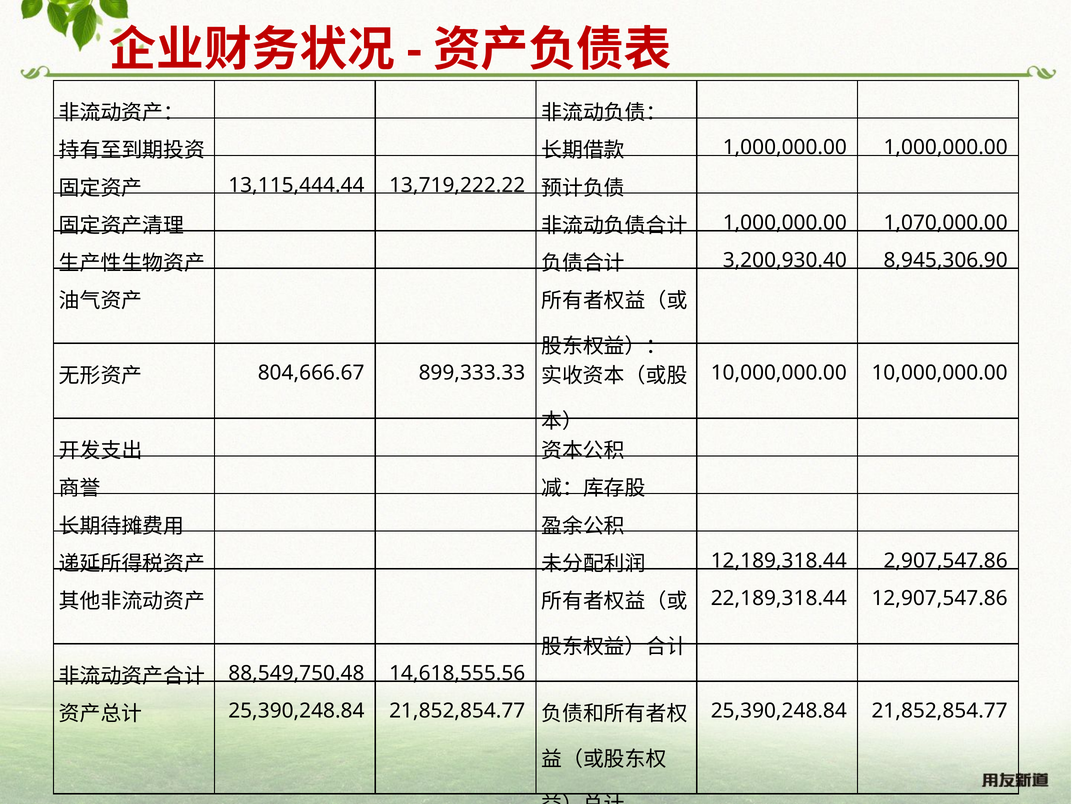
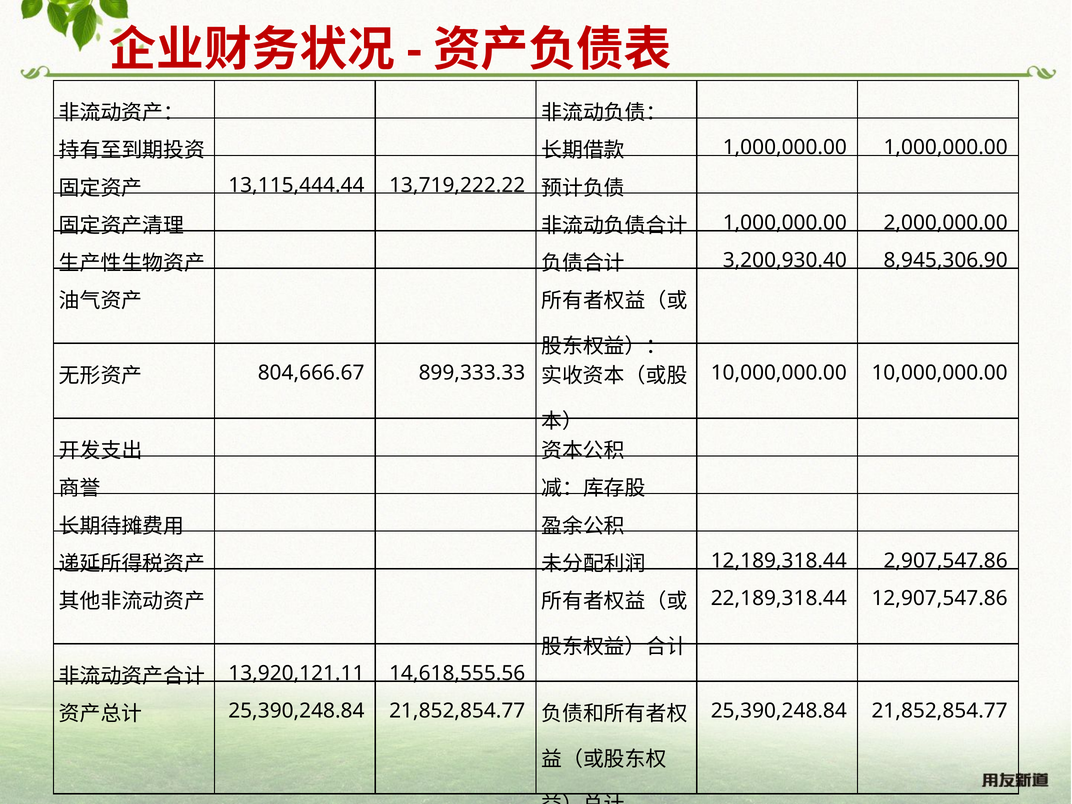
1,070,000.00: 1,070,000.00 -> 2,000,000.00
88,549,750.48: 88,549,750.48 -> 13,920,121.11
